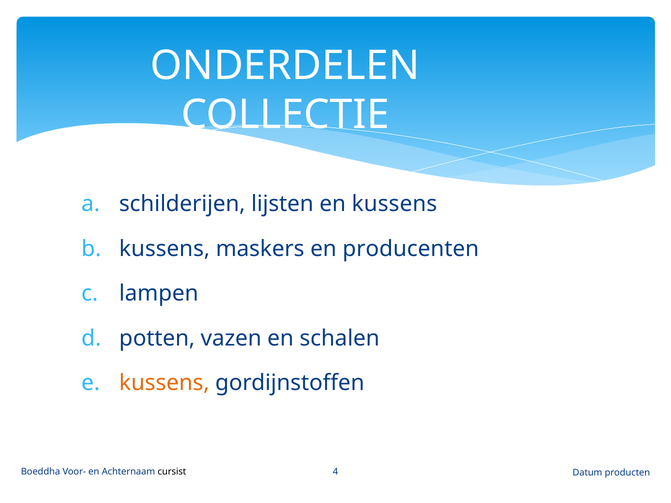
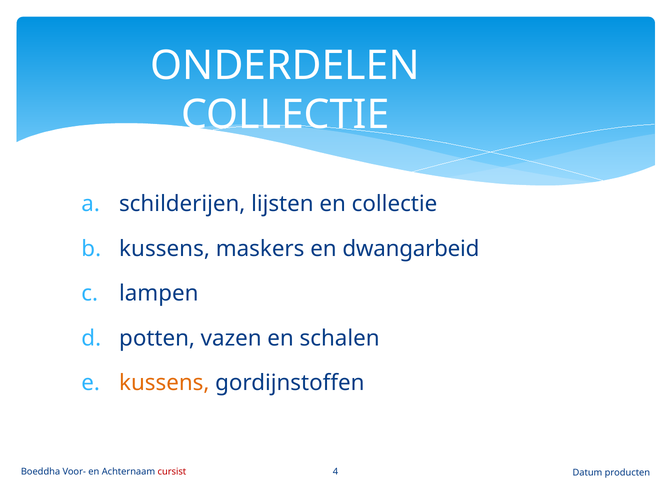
en kussens: kussens -> collectie
producenten: producenten -> dwangarbeid
cursist colour: black -> red
